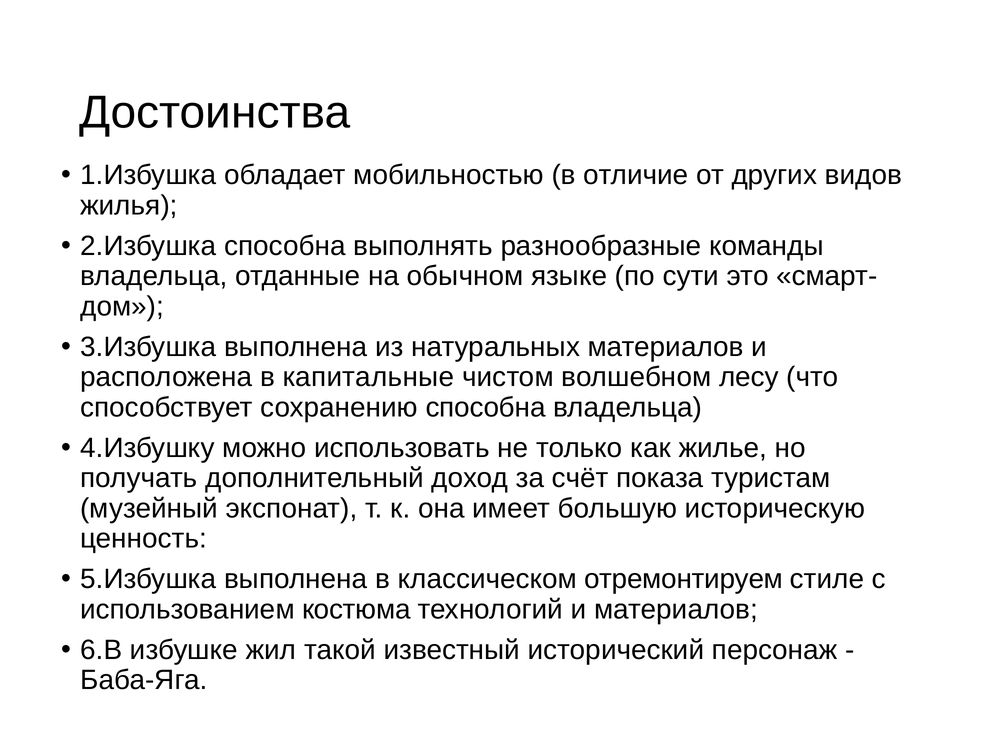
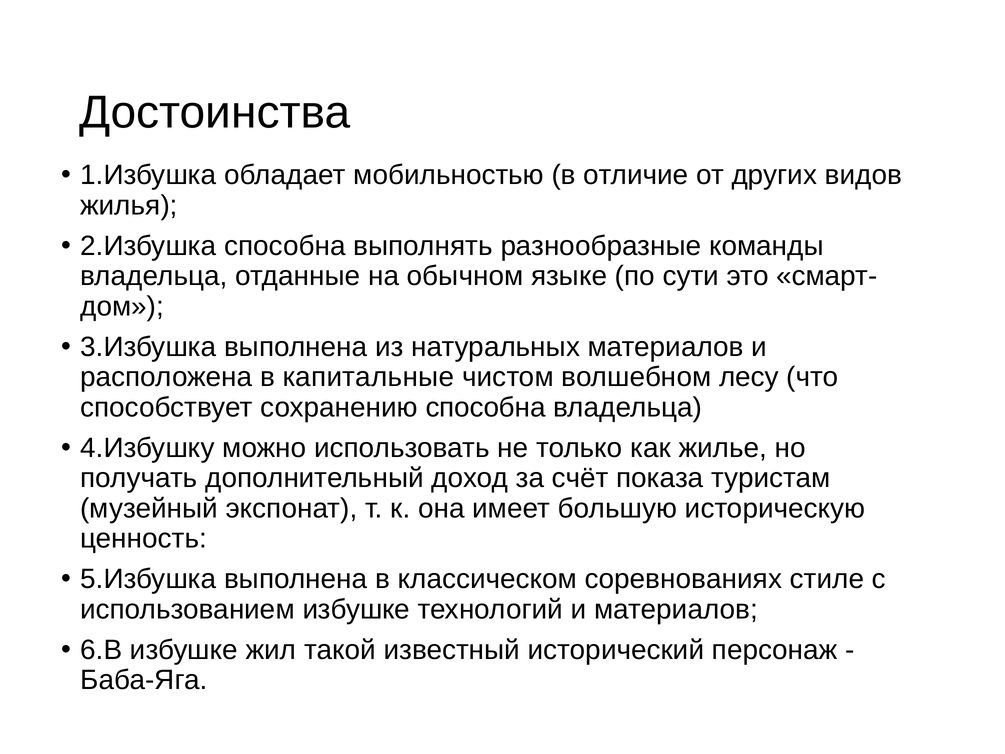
отремонтируем: отремонтируем -> соревнованиях
использованием костюма: костюма -> избушке
